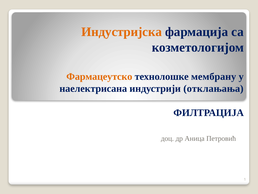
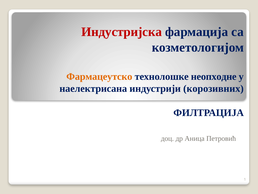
Индустријска colour: orange -> red
мембрану: мембрану -> неопходне
отклањања: отклањања -> корозивних
